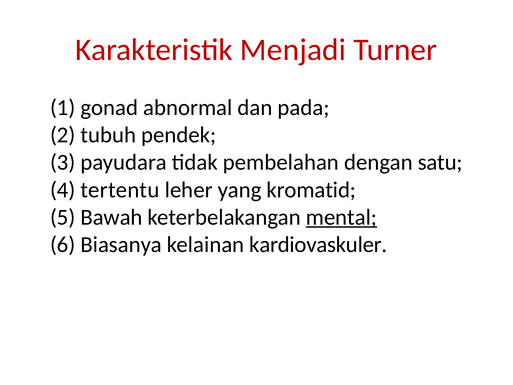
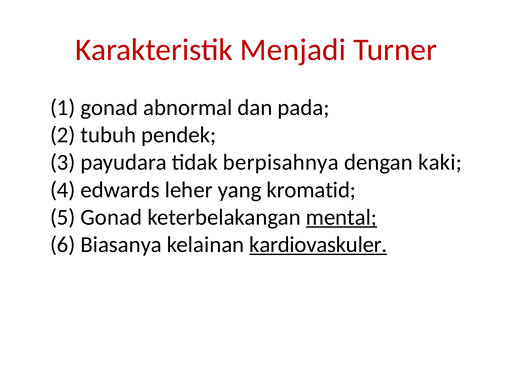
pembelahan: pembelahan -> berpisahnya
satu: satu -> kaki
tertentu: tertentu -> edwards
5 Bawah: Bawah -> Gonad
kardiovaskuler underline: none -> present
